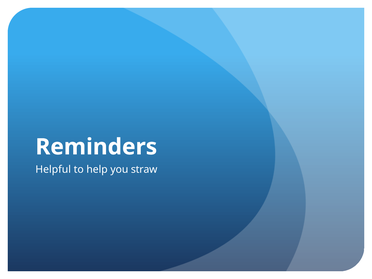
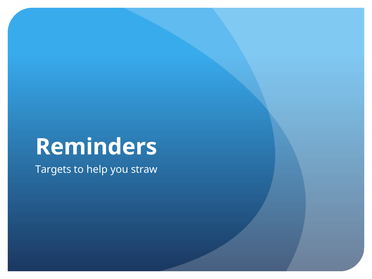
Helpful: Helpful -> Targets
